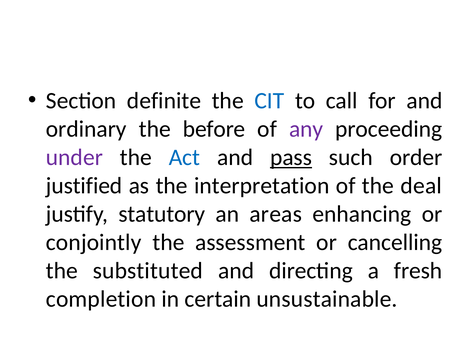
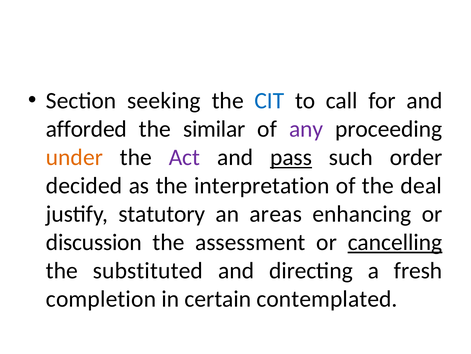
definite: definite -> seeking
ordinary: ordinary -> afforded
before: before -> similar
under colour: purple -> orange
Act colour: blue -> purple
justified: justified -> decided
conjointly: conjointly -> discussion
cancelling underline: none -> present
unsustainable: unsustainable -> contemplated
